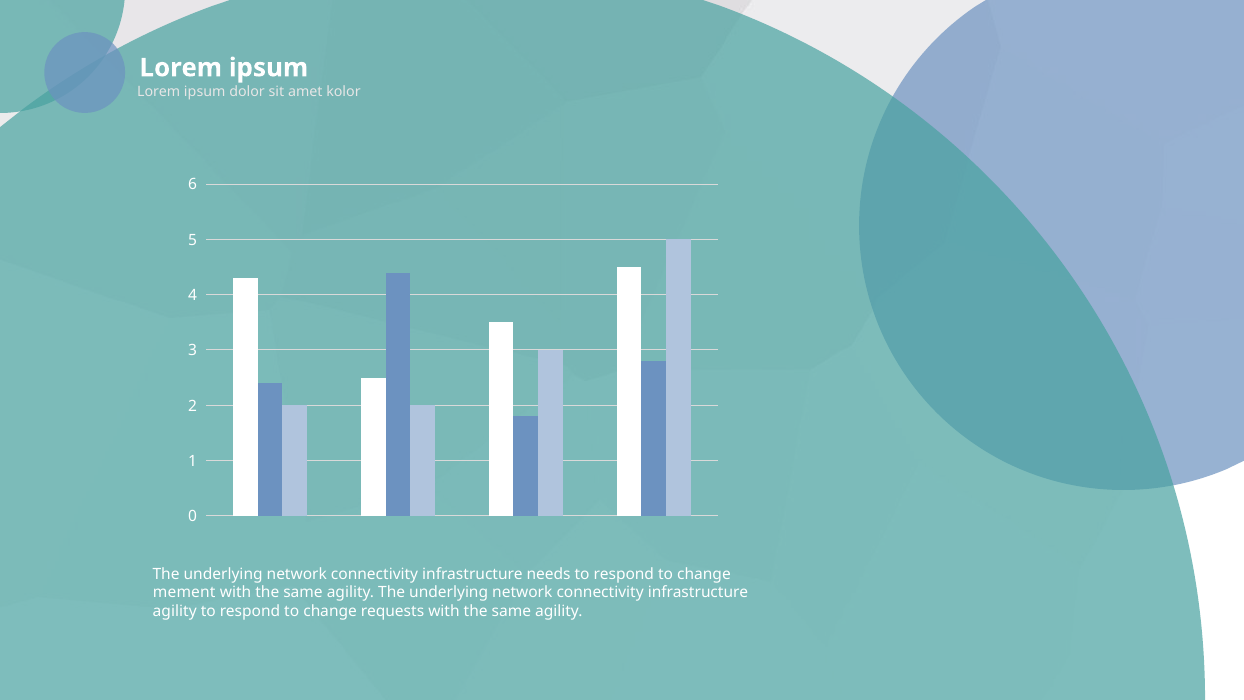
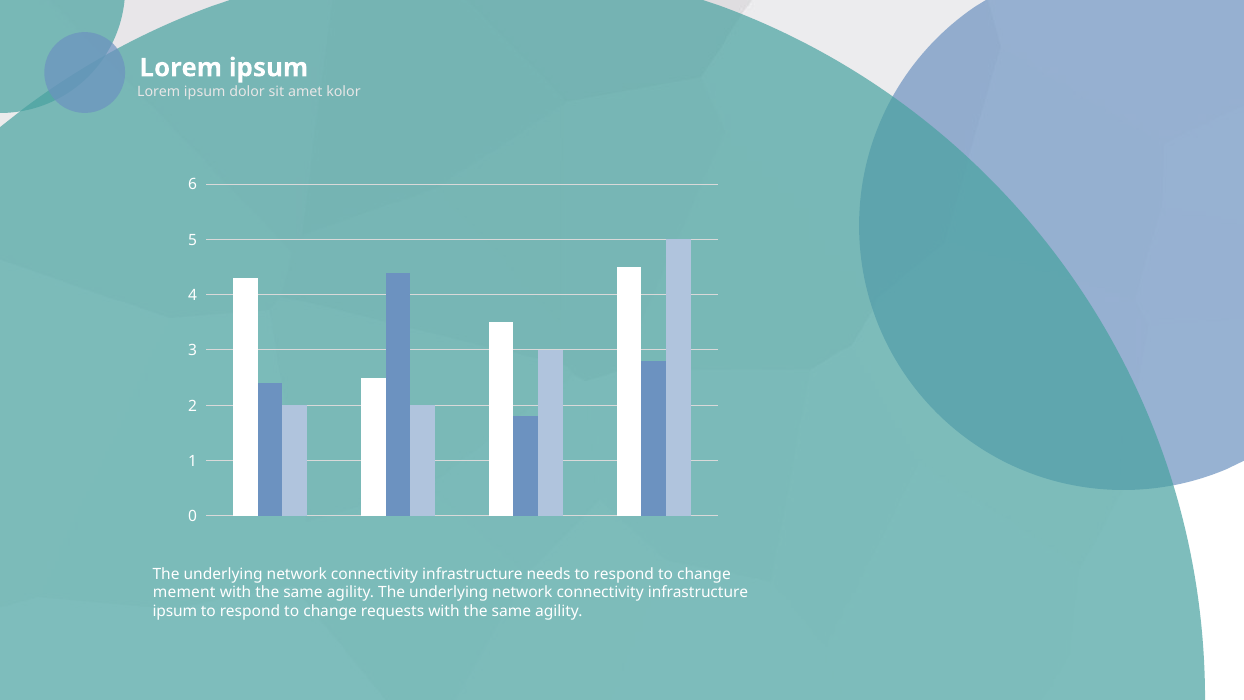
agility at (175, 611): agility -> ipsum
